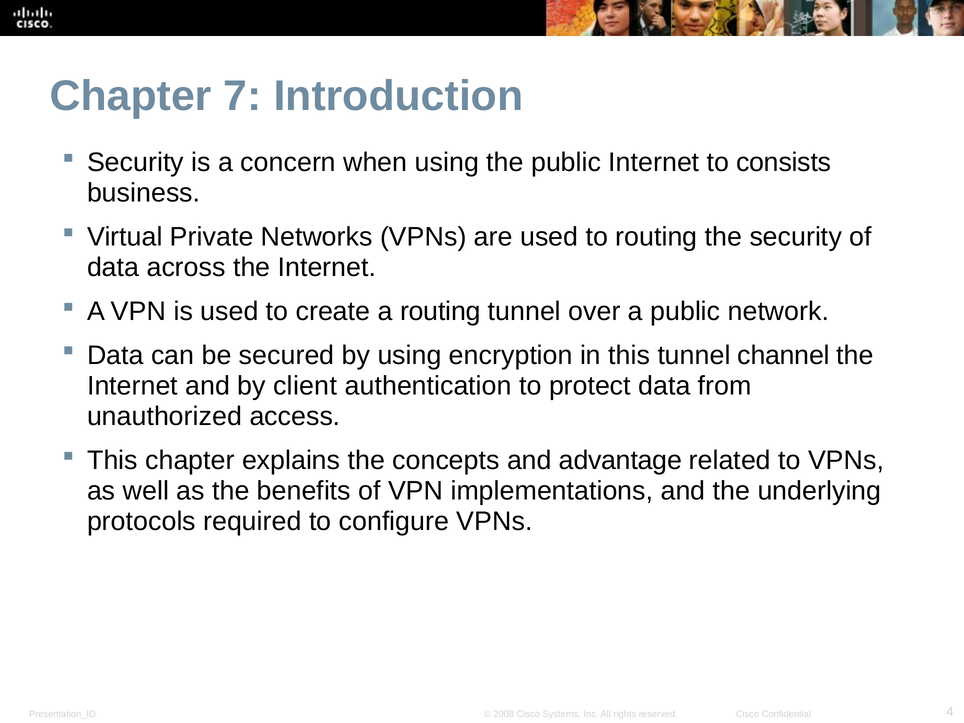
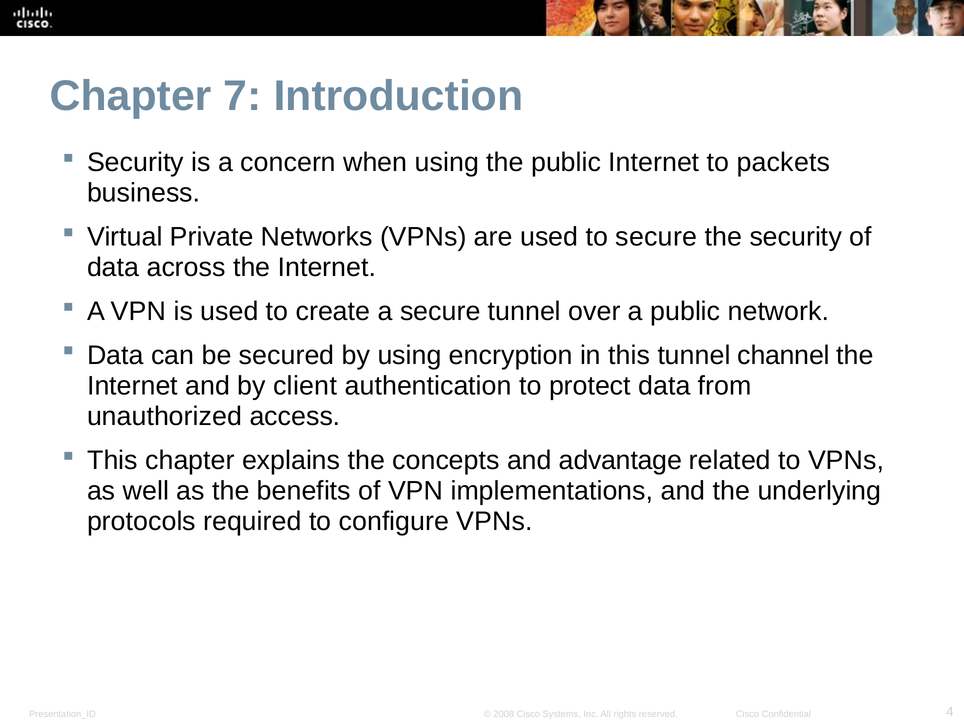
consists: consists -> packets
to routing: routing -> secure
a routing: routing -> secure
